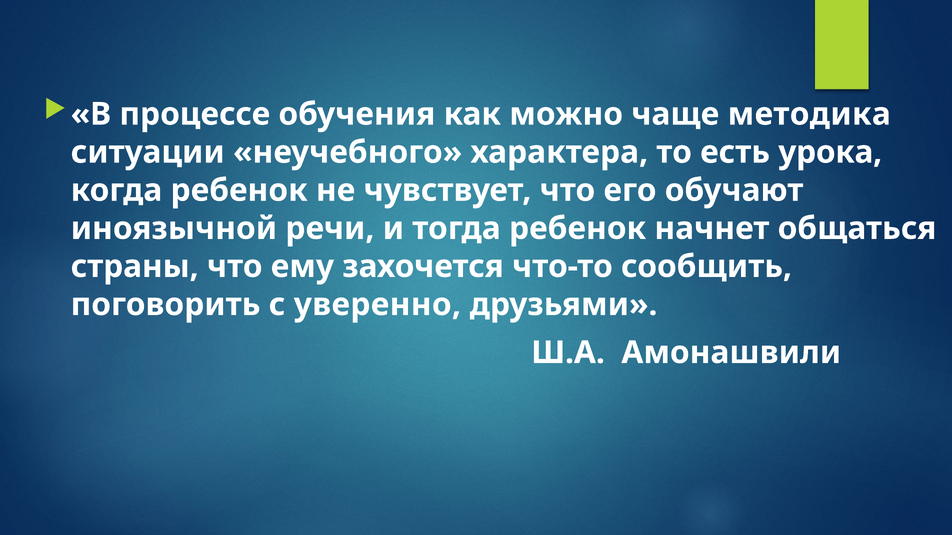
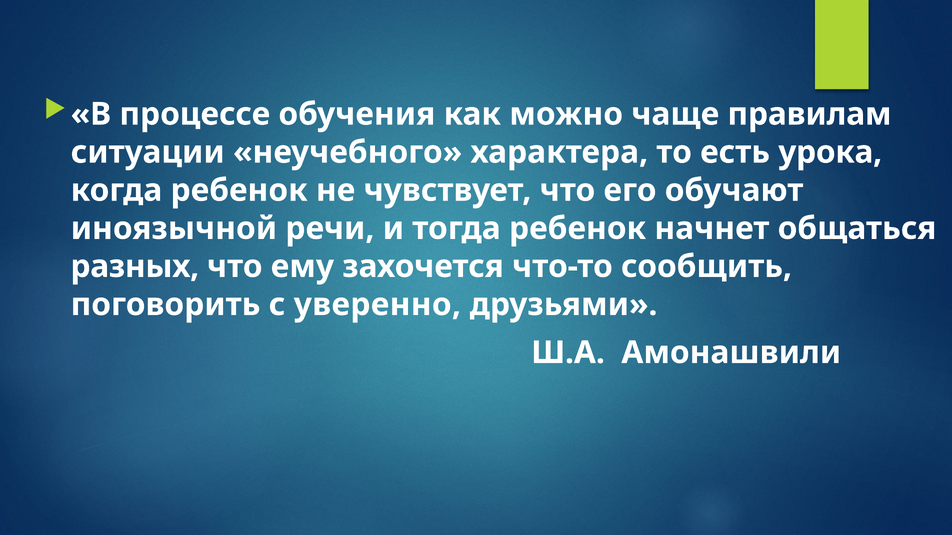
методика: методика -> правилам
страны: страны -> разных
